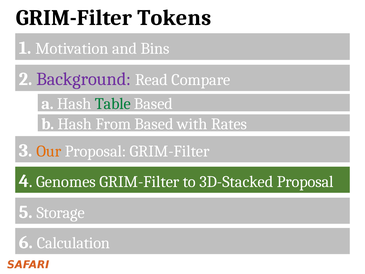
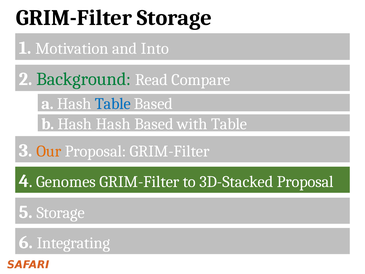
GRIM-Filter Tokens: Tokens -> Storage
Bins: Bins -> Into
Background colour: purple -> green
Table at (113, 104) colour: green -> blue
Hash From: From -> Hash
with Rates: Rates -> Table
Calculation: Calculation -> Integrating
